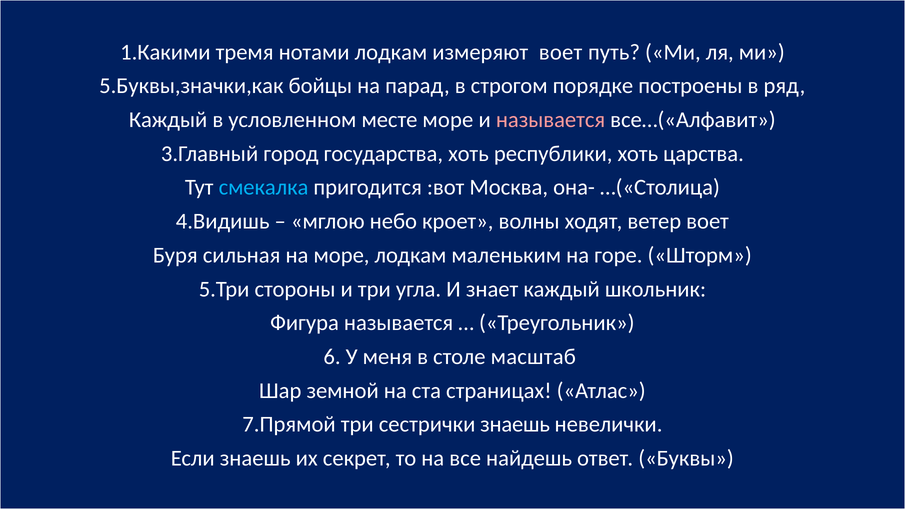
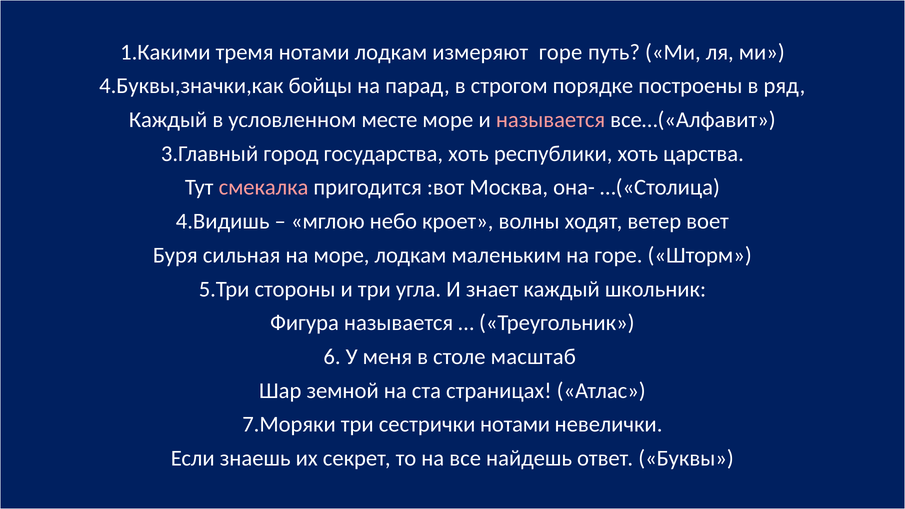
измеряют воет: воет -> горе
5.Буквы,значки,как: 5.Буквы,значки,как -> 4.Буквы,значки,как
смекалка colour: light blue -> pink
7.Прямой: 7.Прямой -> 7.Моряки
сестрички знаешь: знаешь -> нотами
